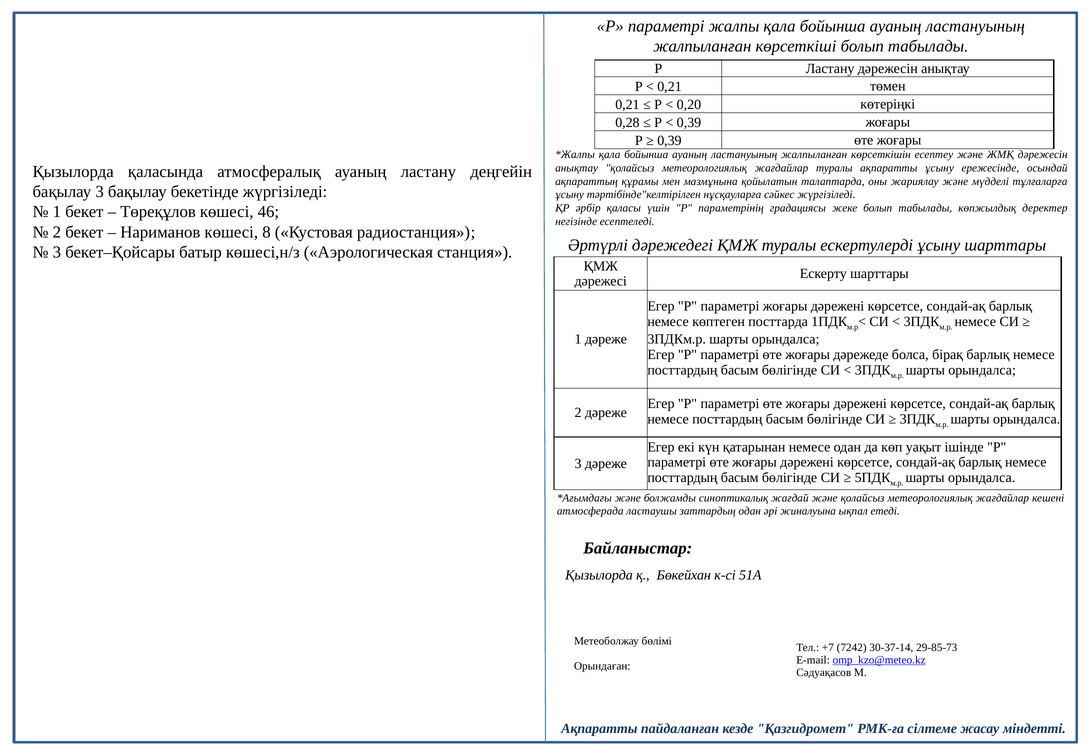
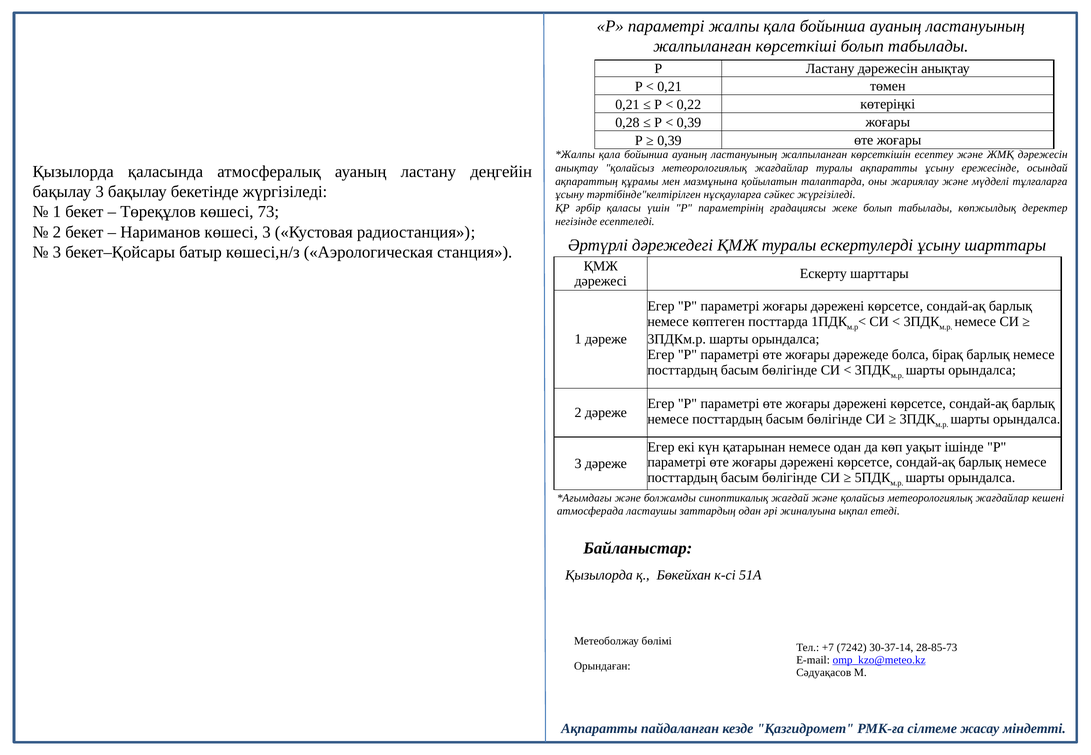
0,20: 0,20 -> 0,22
46: 46 -> 73
көшесі 8: 8 -> 3
29-85-73: 29-85-73 -> 28-85-73
